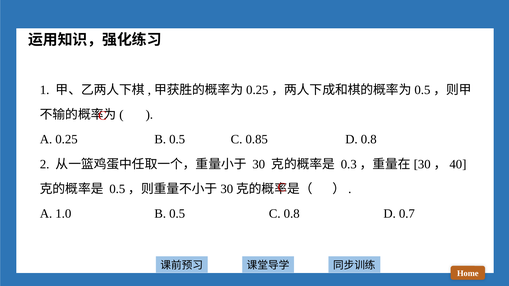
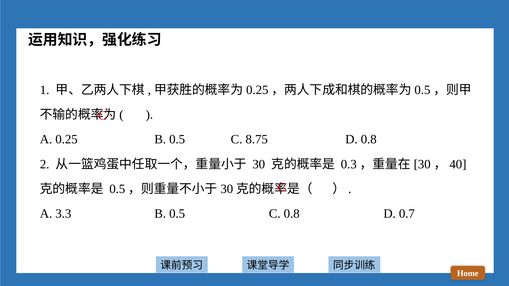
0.85: 0.85 -> 8.75
1.0: 1.0 -> 3.3
